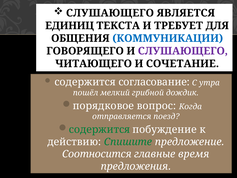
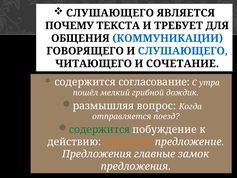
ЕДИНИЦ: ЕДИНИЦ -> ПОЧЕМУ
СЛУШАЮЩЕГО at (183, 51) colour: purple -> blue
порядковое: порядковое -> размышляя
Спишите colour: green -> orange
Соотносится at (97, 154): Соотносится -> Предложения
время: время -> замок
